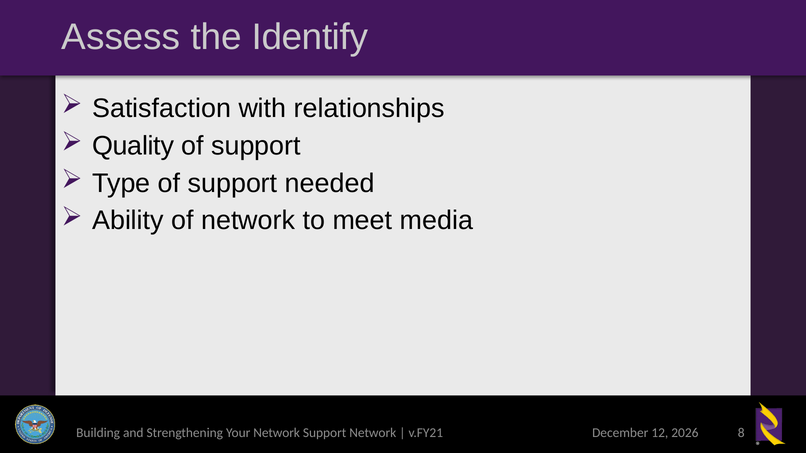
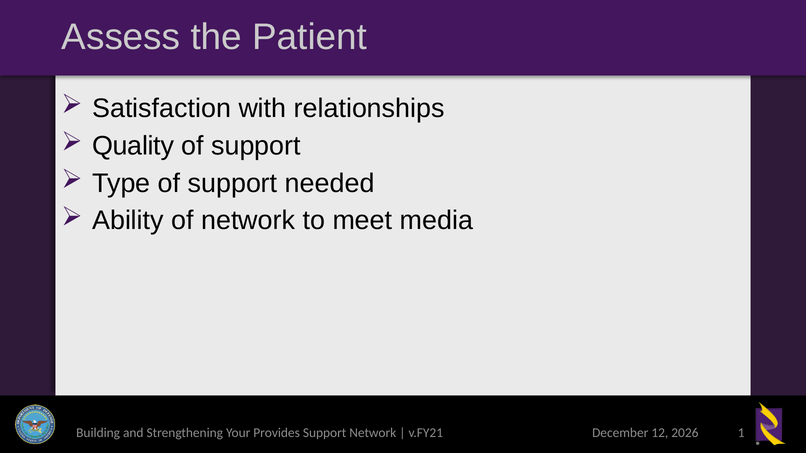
Identify: Identify -> Patient
8: 8 -> 1
Your Network: Network -> Provides
